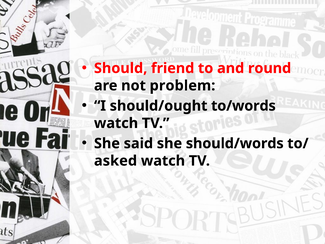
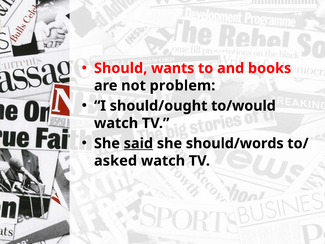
friend: friend -> wants
round: round -> books
to/words: to/words -> to/would
said underline: none -> present
